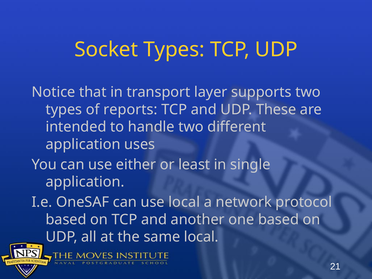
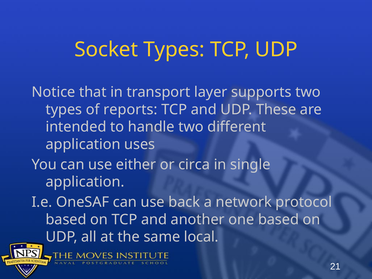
least: least -> circa
use local: local -> back
